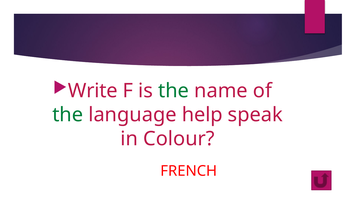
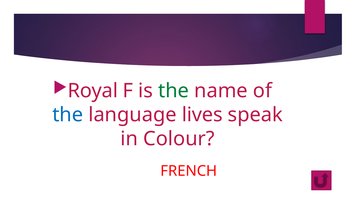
Write: Write -> Royal
the at (68, 115) colour: green -> blue
help: help -> lives
